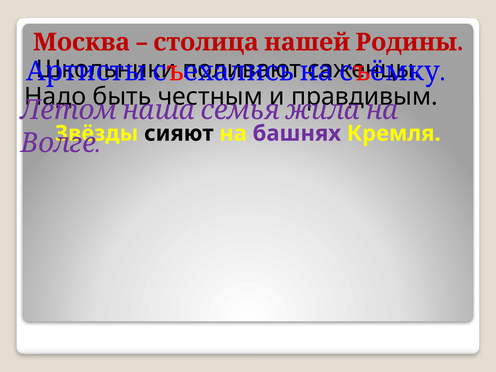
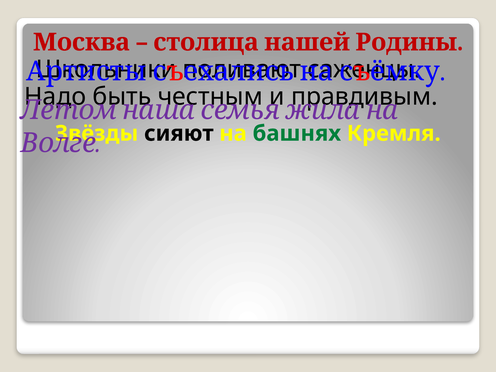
башнях colour: purple -> green
